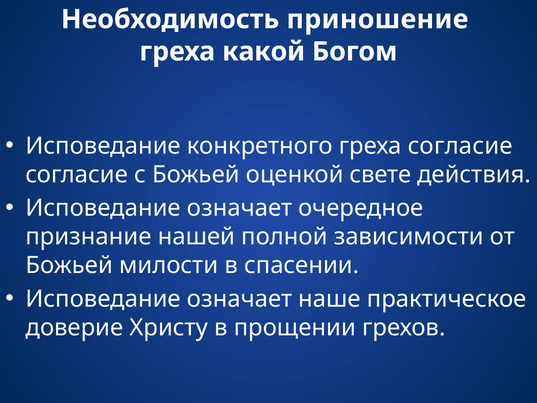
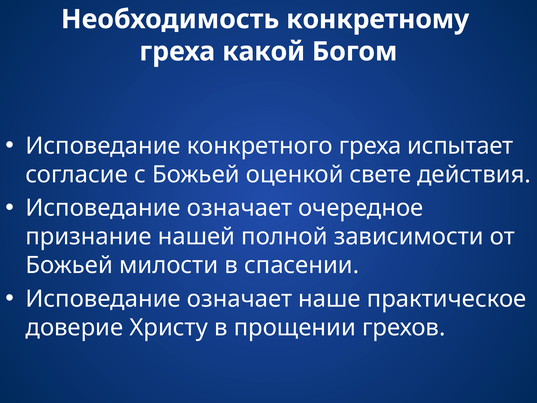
приношение: приношение -> конкретному
греха согласие: согласие -> испытает
